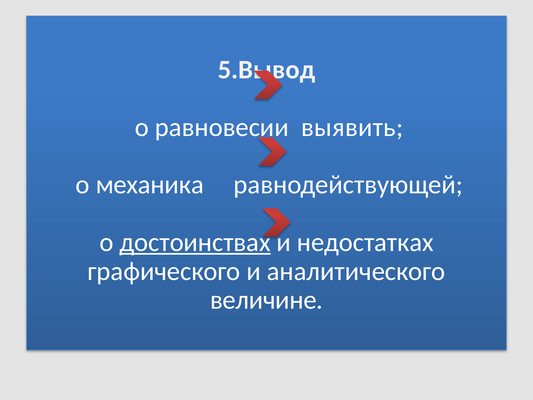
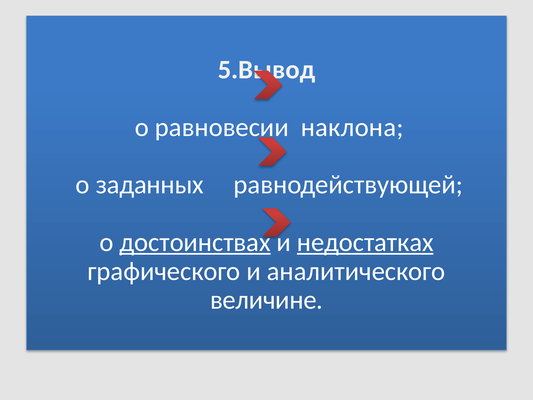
выявить: выявить -> наклона
механика: механика -> заданных
недостатках underline: none -> present
